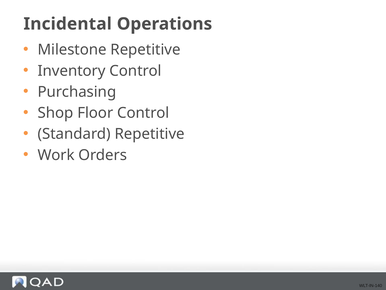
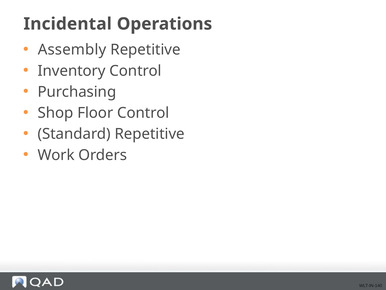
Milestone: Milestone -> Assembly
